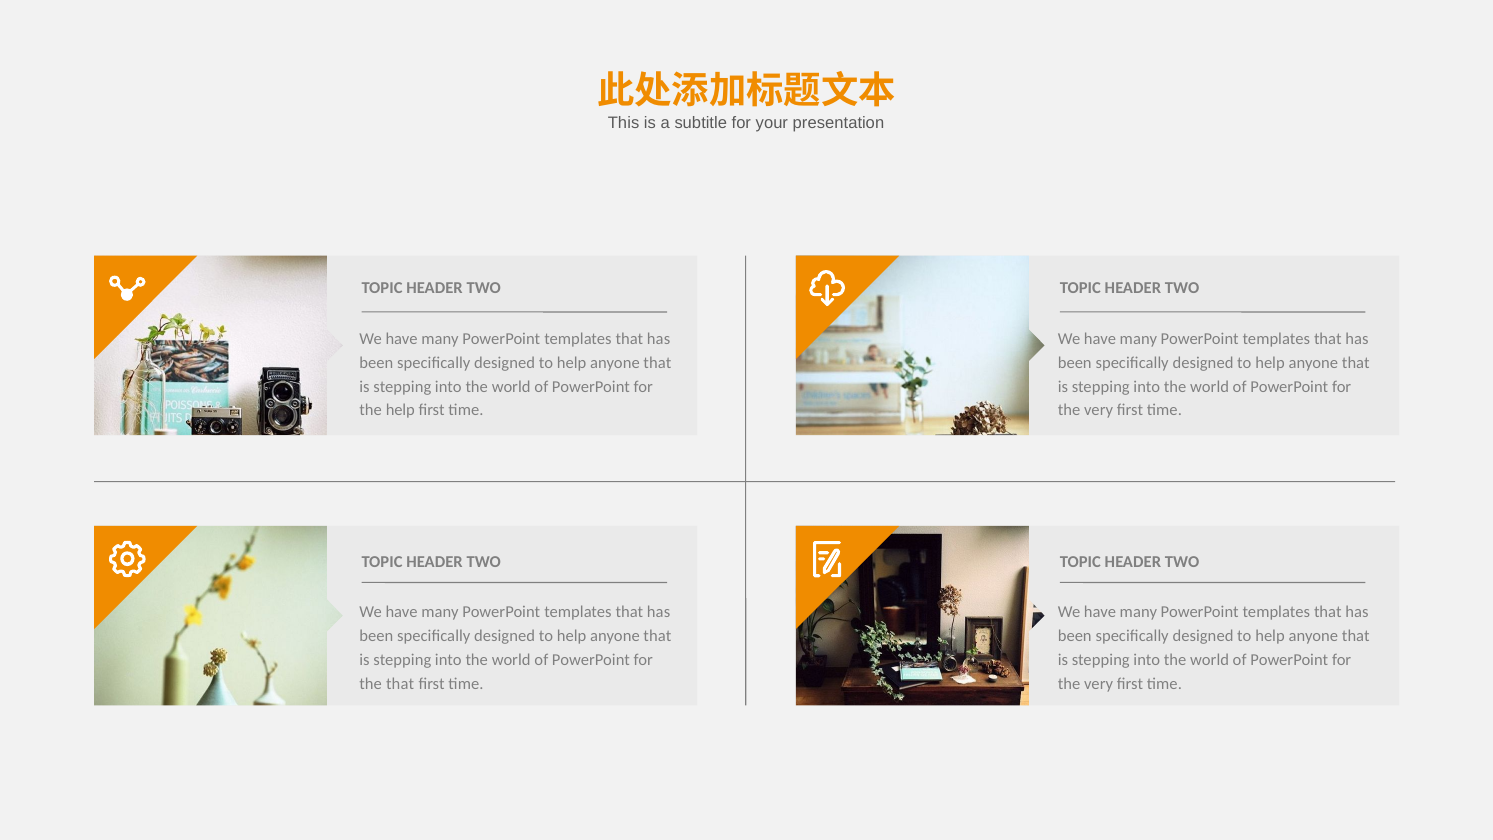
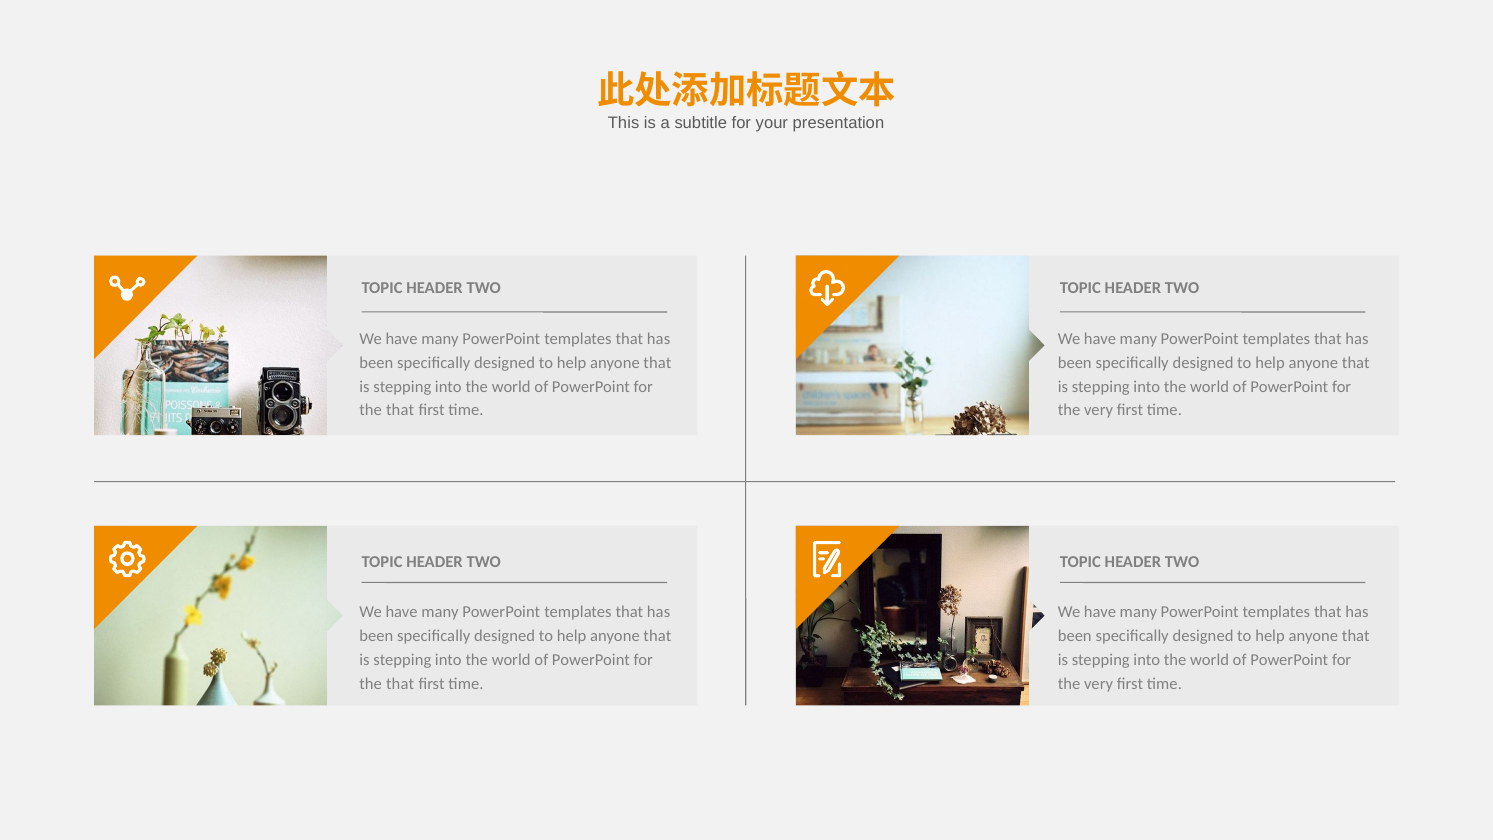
help at (400, 410): help -> that
